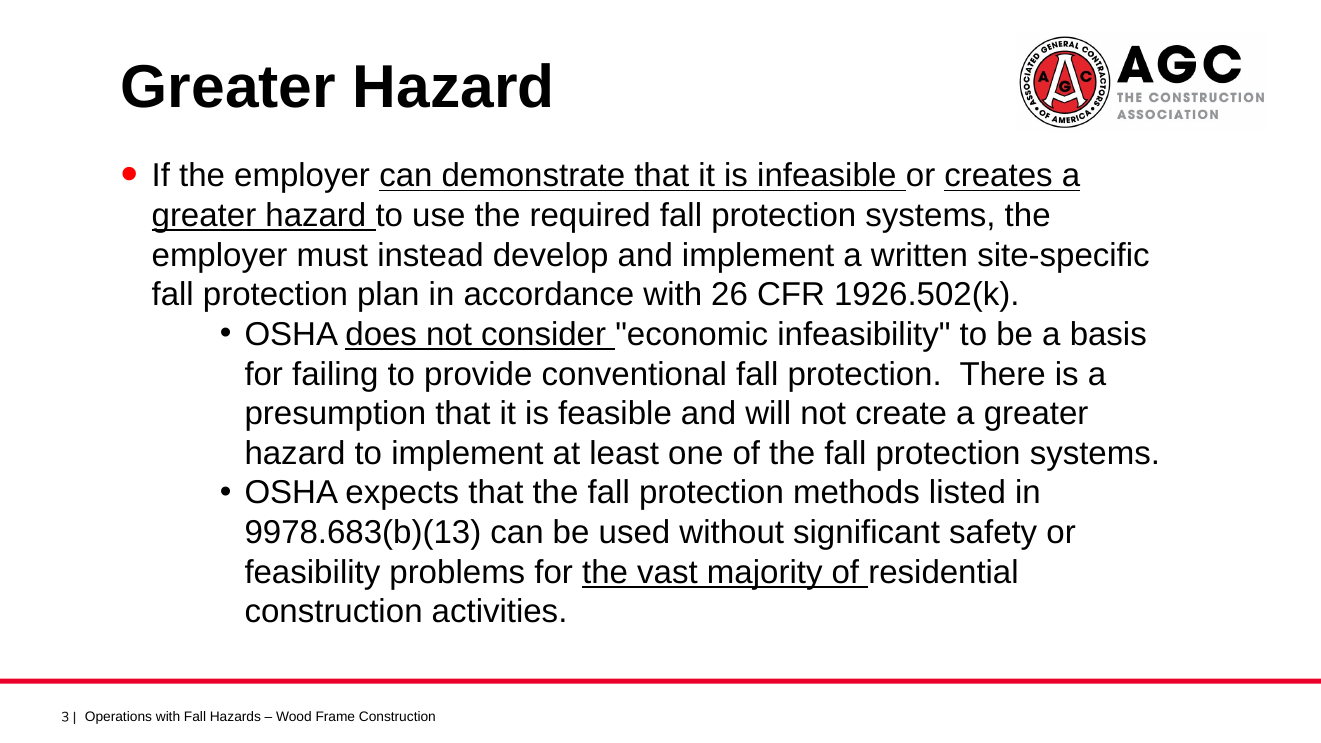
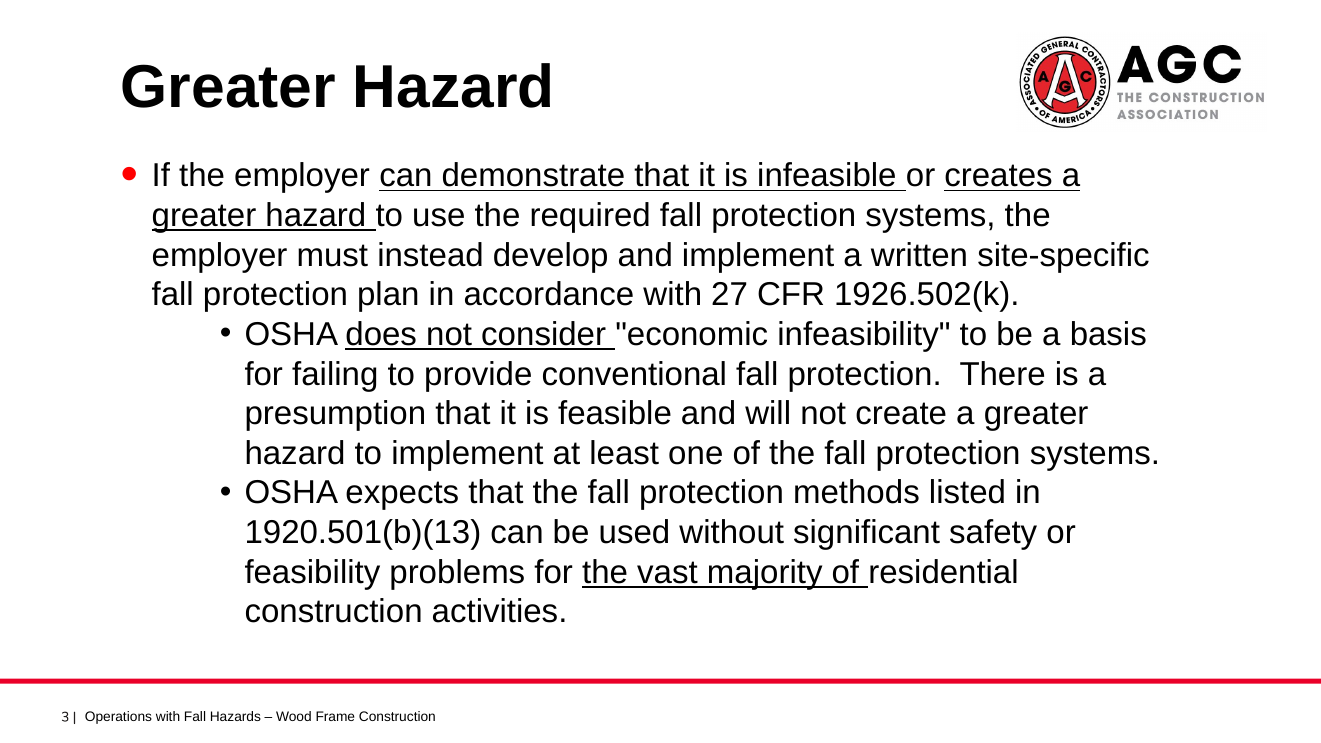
26: 26 -> 27
9978.683(b)(13: 9978.683(b)(13 -> 1920.501(b)(13
